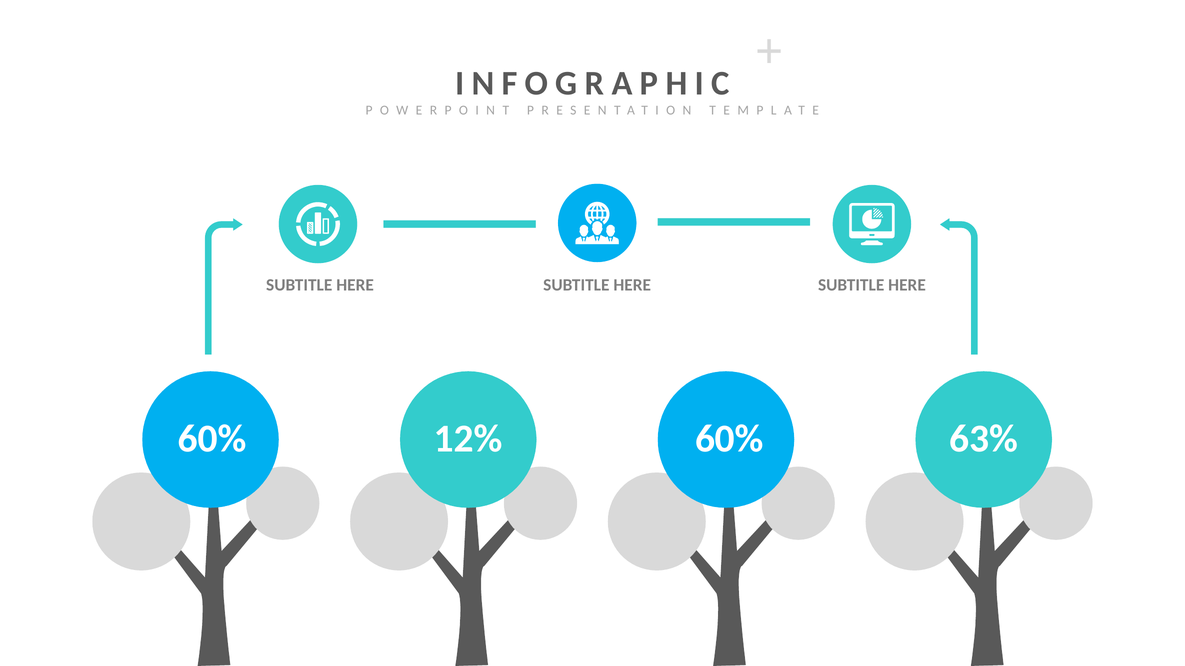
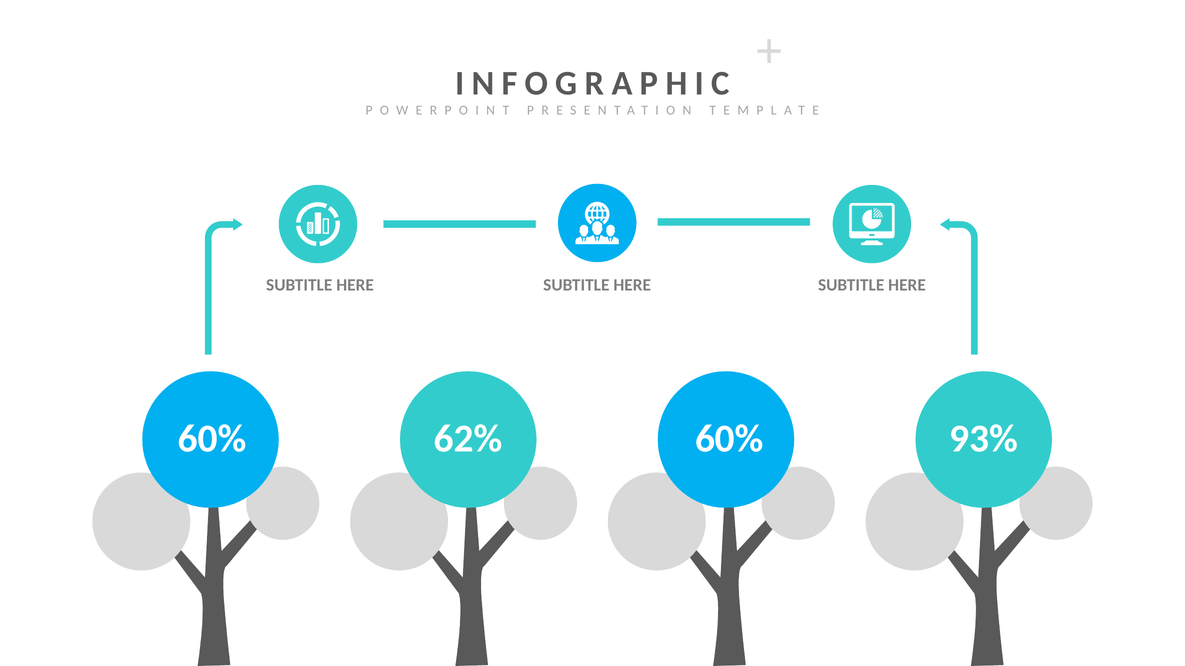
12%: 12% -> 62%
63%: 63% -> 93%
